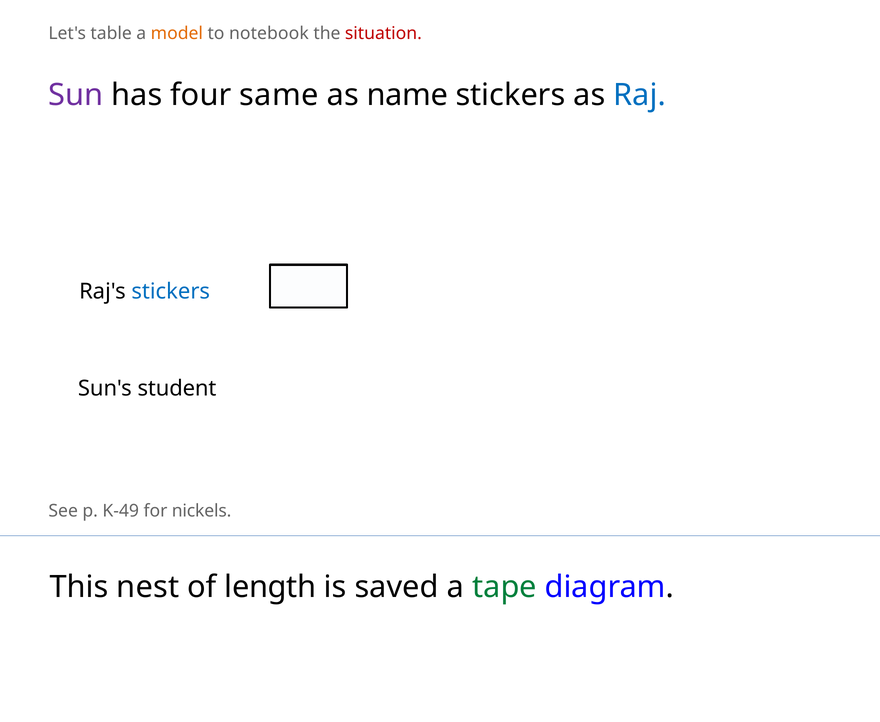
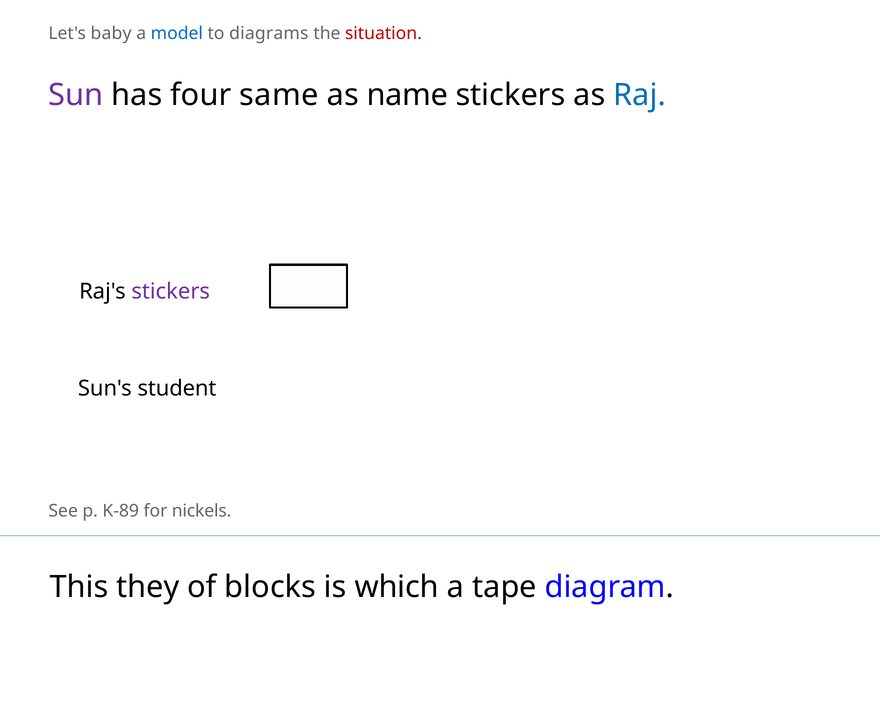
table: table -> baby
model colour: orange -> blue
notebook: notebook -> diagrams
stickers at (171, 291) colour: blue -> purple
K-49: K-49 -> K-89
nest: nest -> they
length: length -> blocks
saved: saved -> which
tape colour: green -> black
